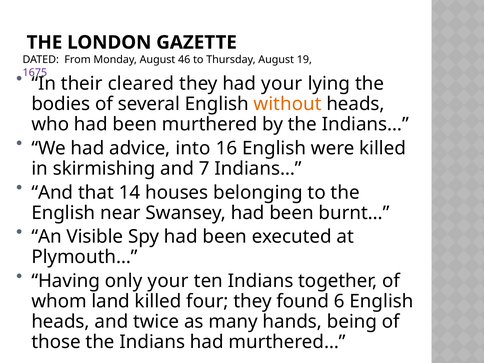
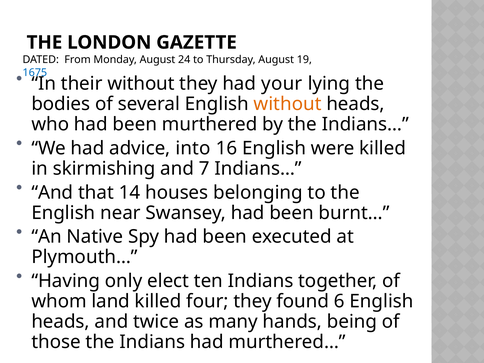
46: 46 -> 24
1675 colour: purple -> blue
their cleared: cleared -> without
Visible: Visible -> Native
only your: your -> elect
